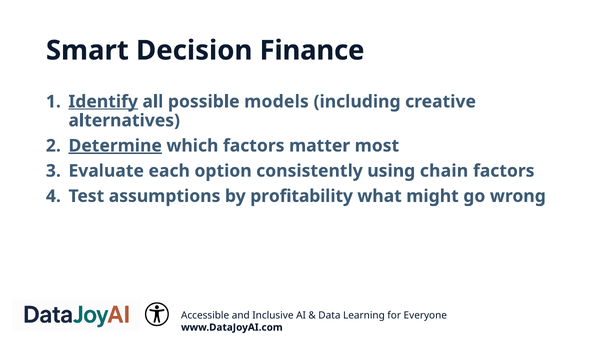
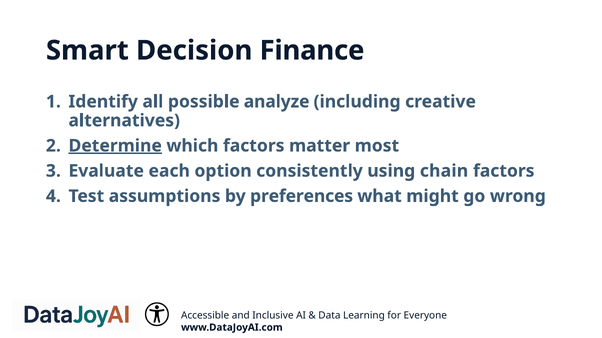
Identify underline: present -> none
models: models -> analyze
profitability: profitability -> preferences
